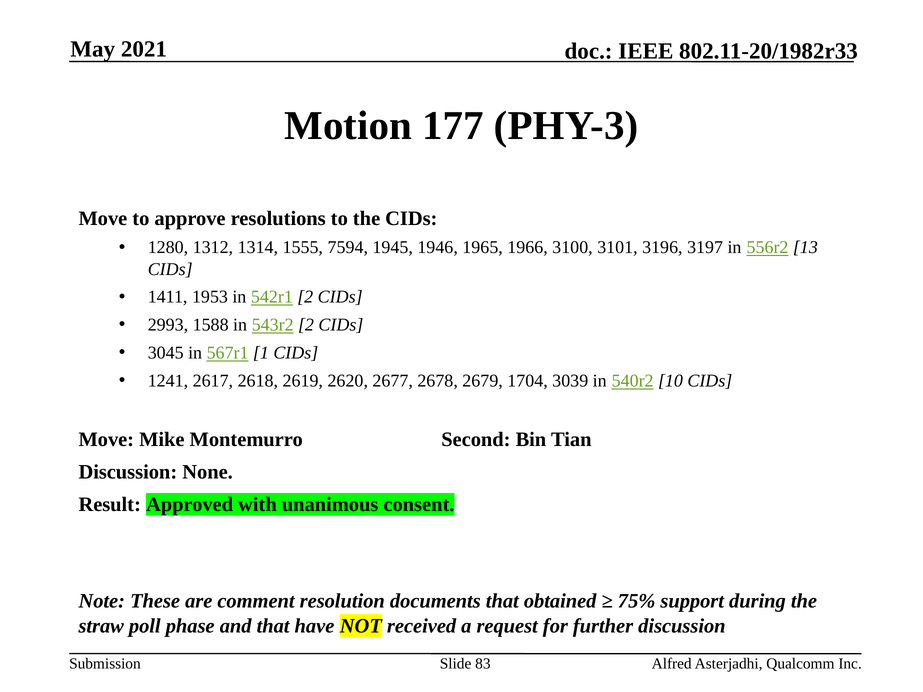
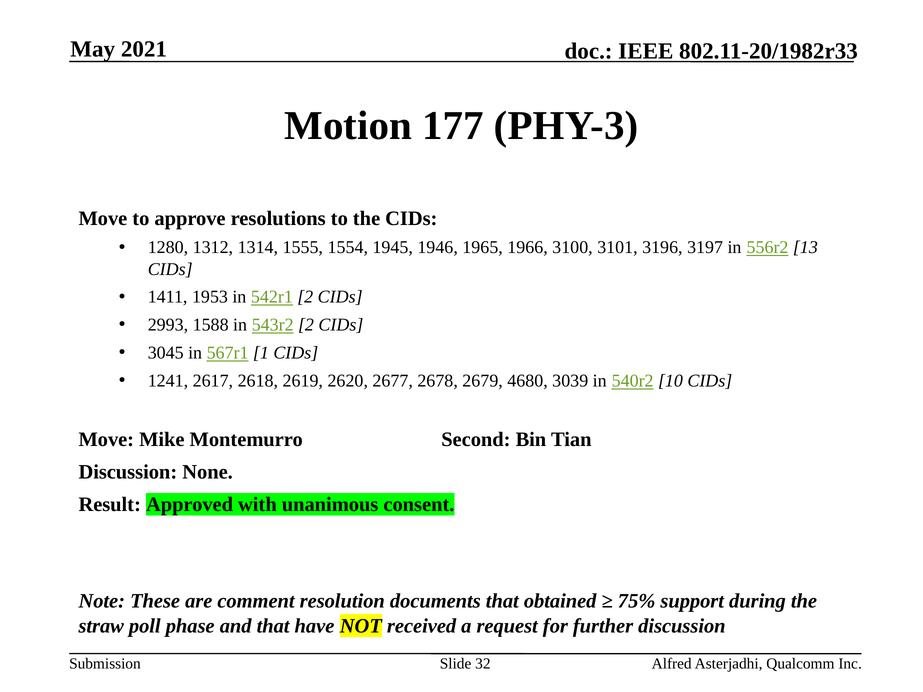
7594: 7594 -> 1554
1704: 1704 -> 4680
83: 83 -> 32
